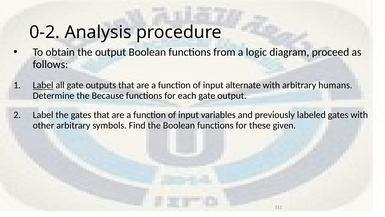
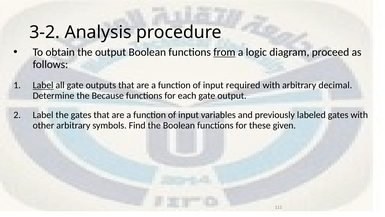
0-2: 0-2 -> 3-2
from underline: none -> present
alternate: alternate -> required
humans: humans -> decimal
